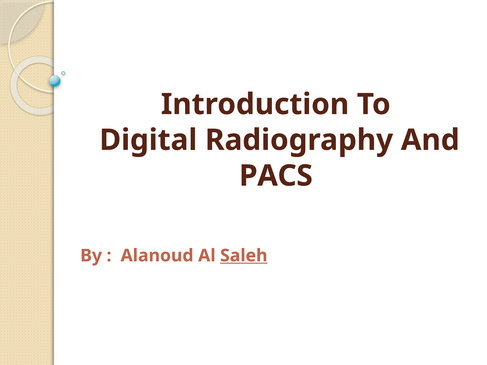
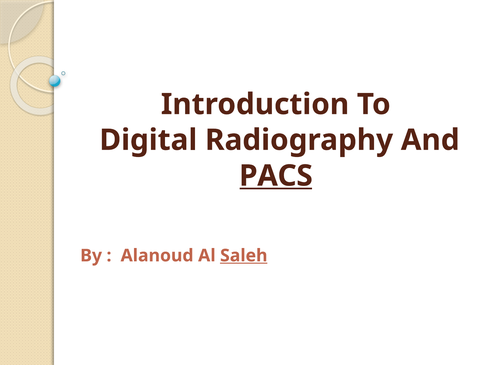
PACS underline: none -> present
